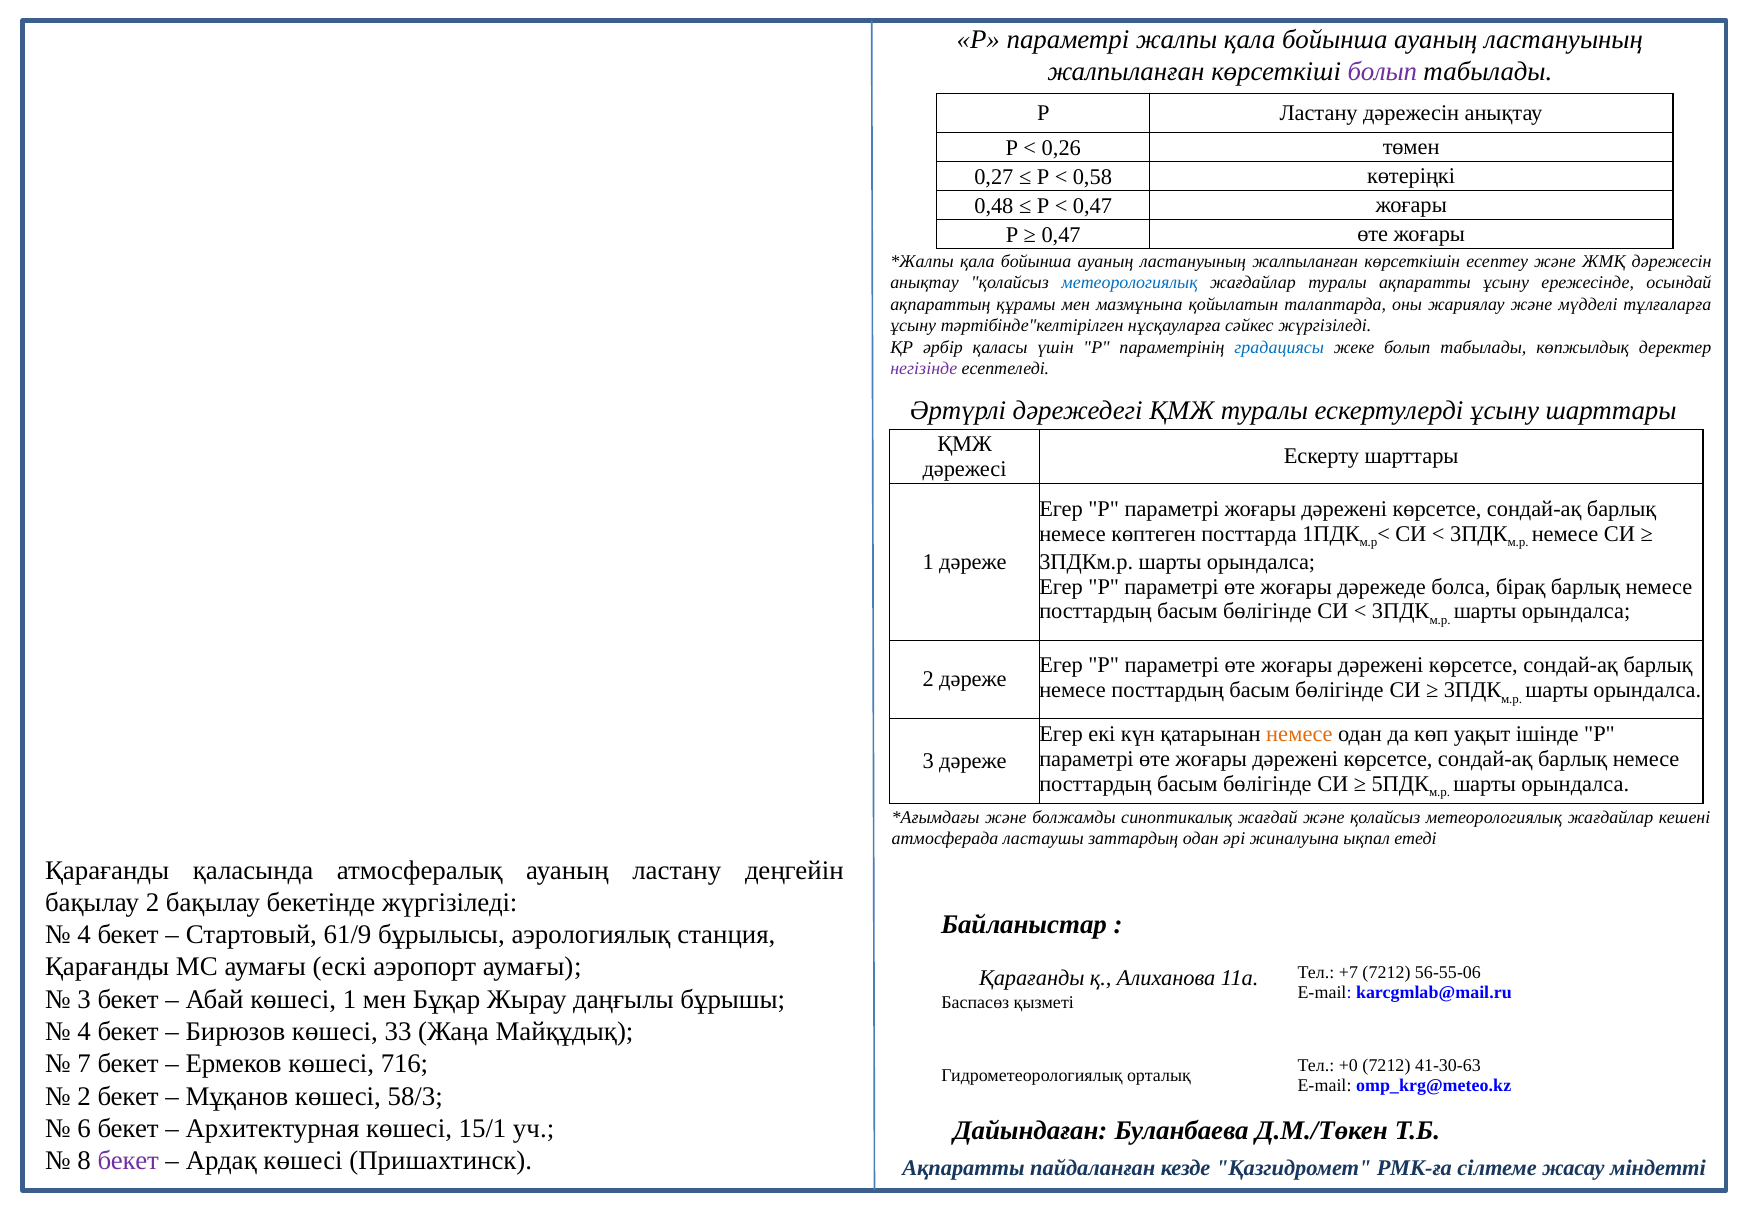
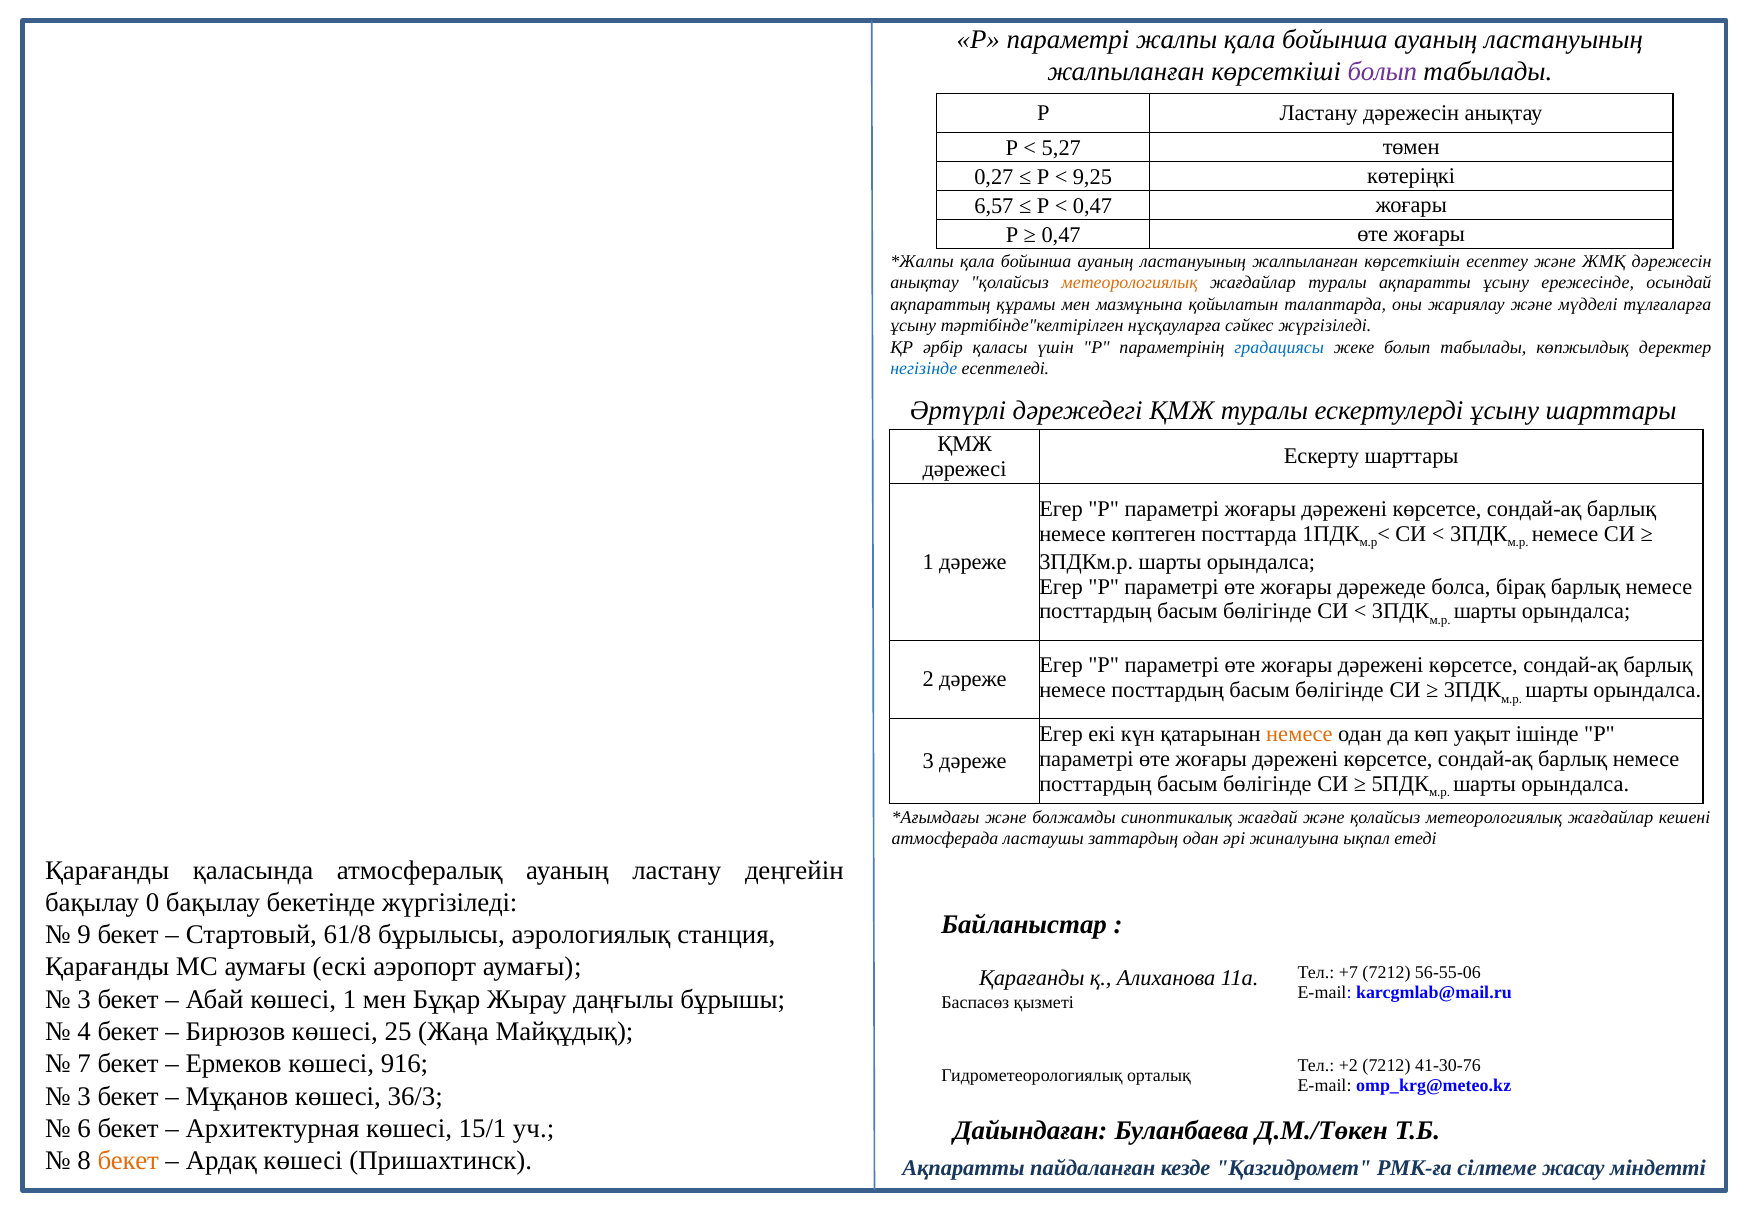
0,26: 0,26 -> 5,27
0,58: 0,58 -> 9,25
0,48: 0,48 -> 6,57
метеорологиялық at (1130, 283) colour: blue -> orange
негізінде colour: purple -> blue
бақылау 2: 2 -> 0
4 at (84, 935): 4 -> 9
61/9: 61/9 -> 61/8
33: 33 -> 25
716: 716 -> 916
+0: +0 -> +2
41-30-63: 41-30-63 -> 41-30-76
2 at (84, 1096): 2 -> 3
58/3: 58/3 -> 36/3
бекет at (128, 1161) colour: purple -> orange
